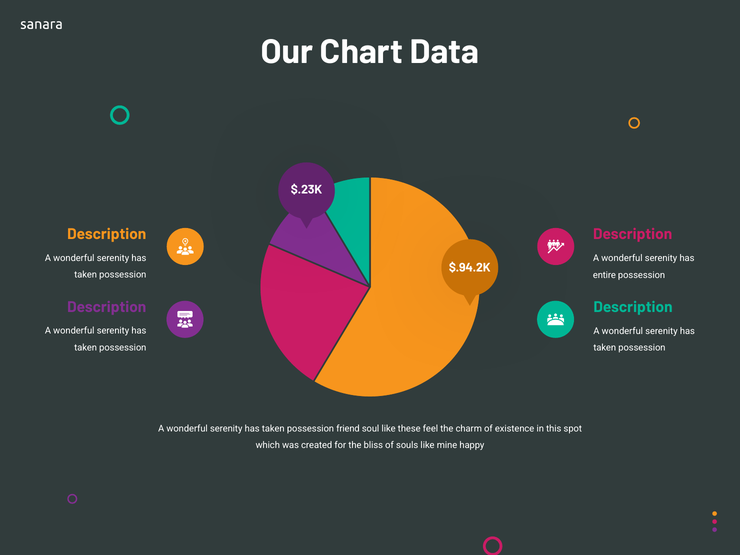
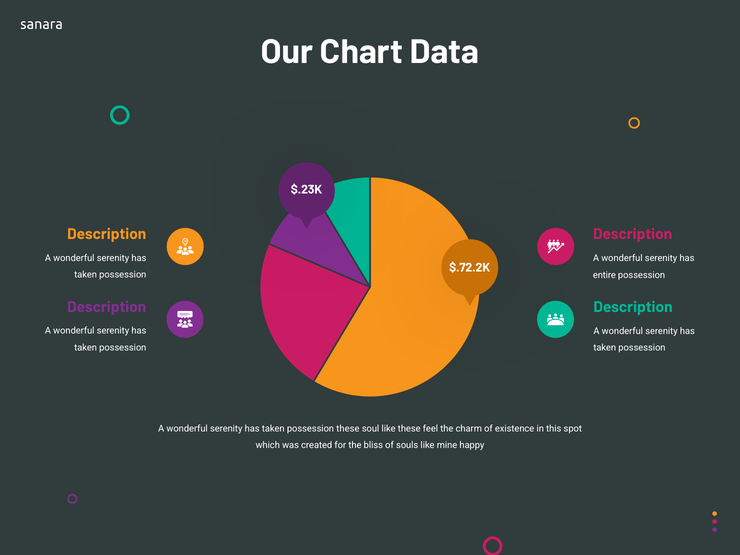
$.94.2K: $.94.2K -> $.72.2K
possession friend: friend -> these
